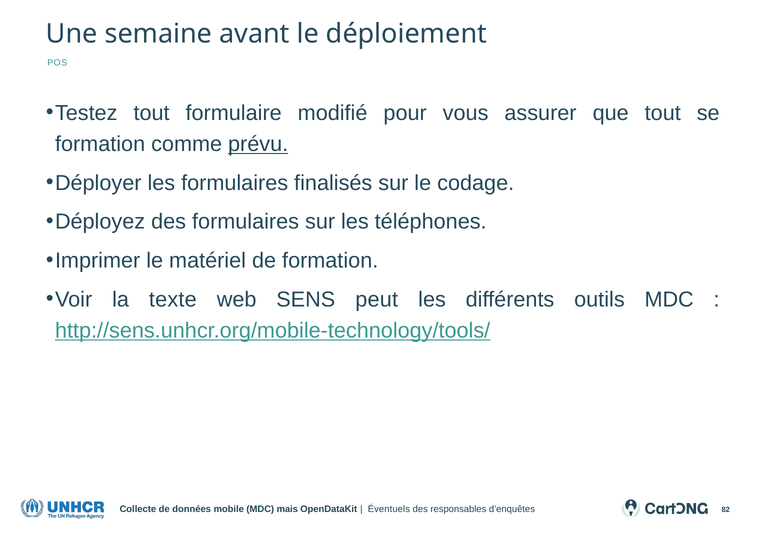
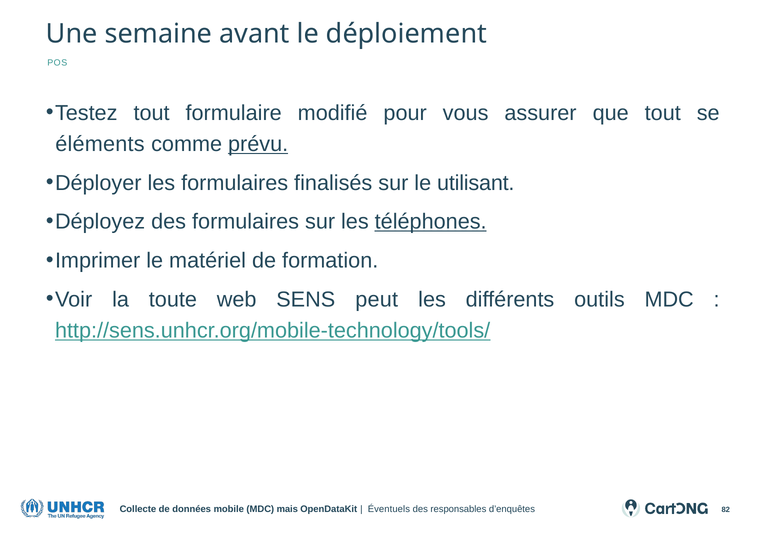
formation at (100, 144): formation -> éléments
codage: codage -> utilisant
téléphones underline: none -> present
texte: texte -> toute
